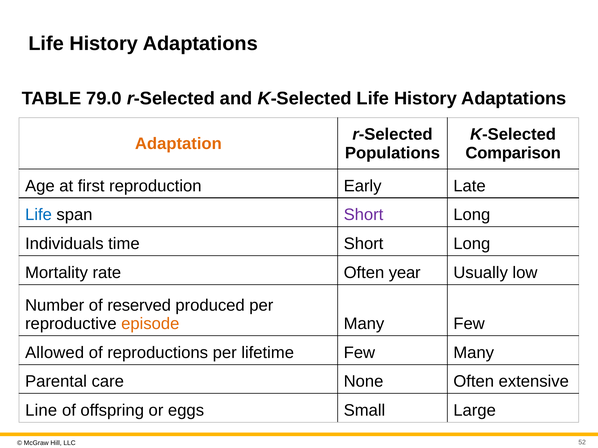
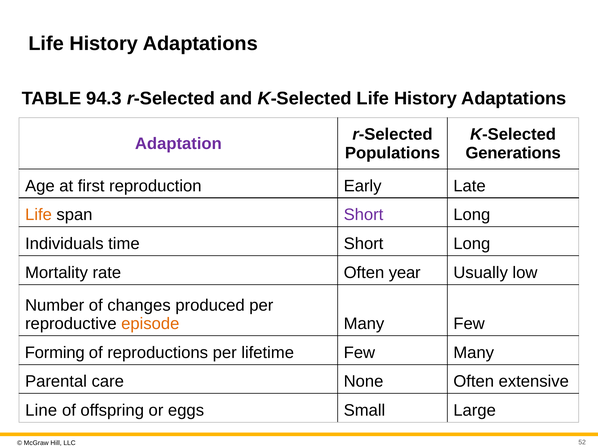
79.0: 79.0 -> 94.3
Adaptation colour: orange -> purple
Comparison: Comparison -> Generations
Life at (38, 215) colour: blue -> orange
reserved: reserved -> changes
Allowed: Allowed -> Forming
